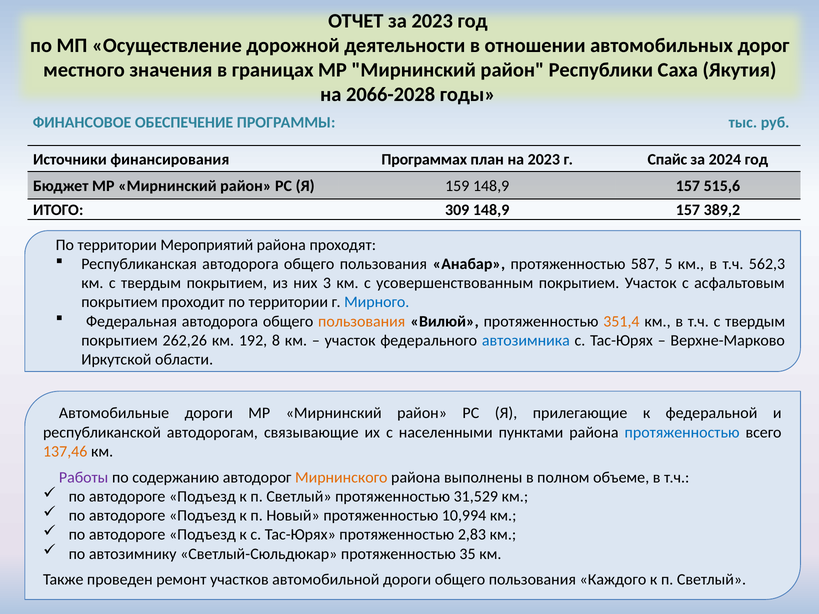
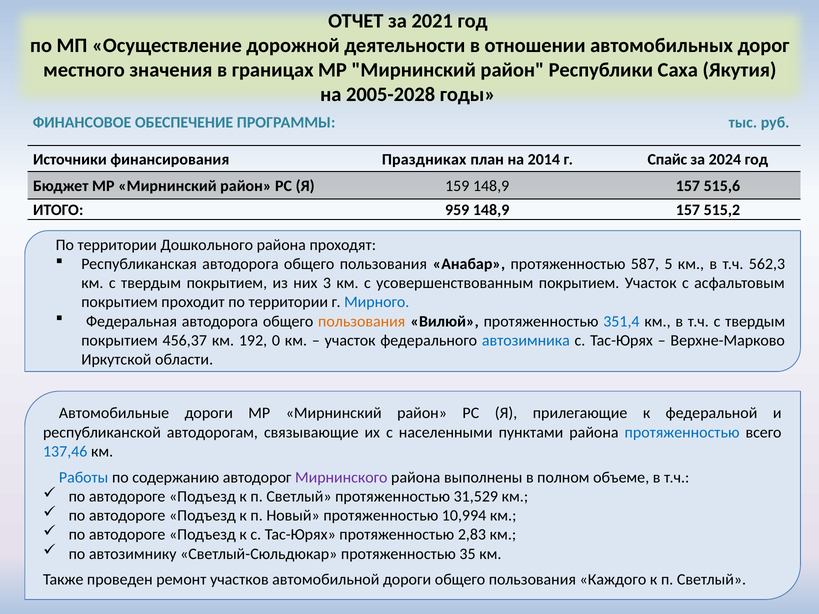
за 2023: 2023 -> 2021
2066-2028: 2066-2028 -> 2005-2028
Программах: Программах -> Праздниках
на 2023: 2023 -> 2014
309: 309 -> 959
389,2: 389,2 -> 515,2
Мероприятий: Мероприятий -> Дошкольного
351,4 colour: orange -> blue
262,26: 262,26 -> 456,37
8: 8 -> 0
137,46 colour: orange -> blue
Работы colour: purple -> blue
Мирнинского colour: orange -> purple
